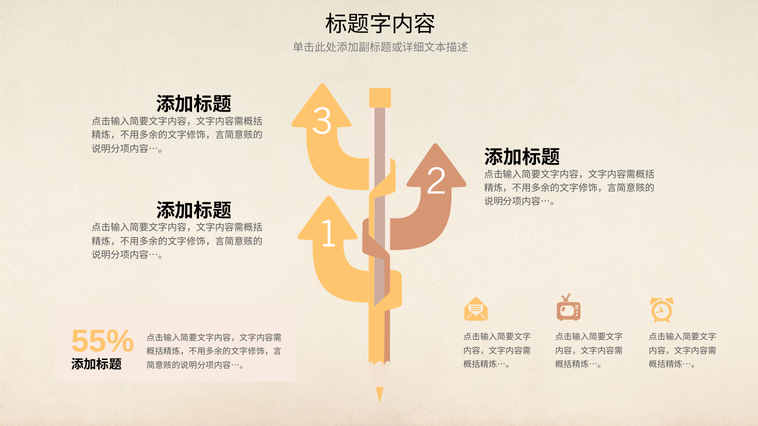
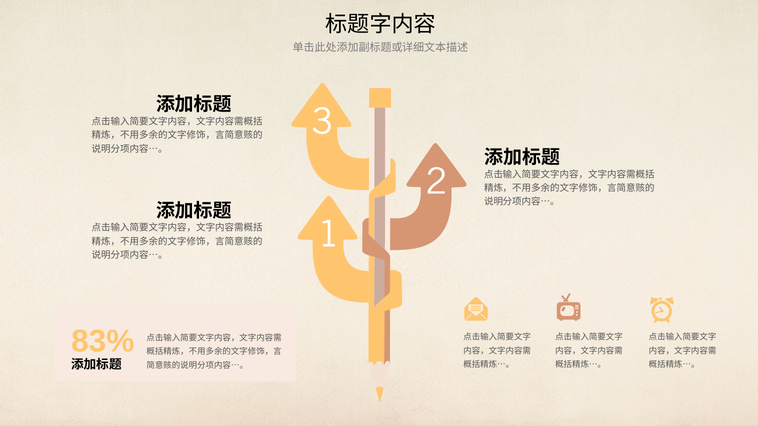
55%: 55% -> 83%
